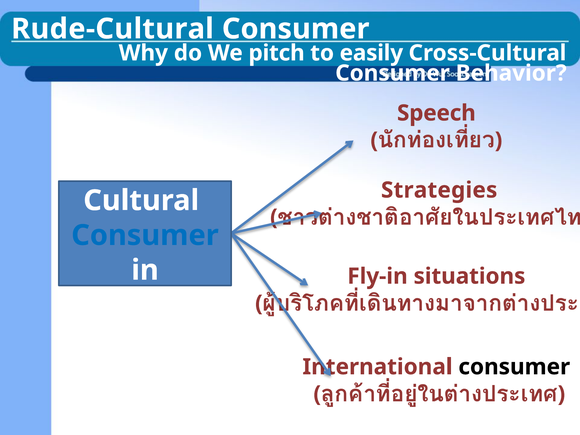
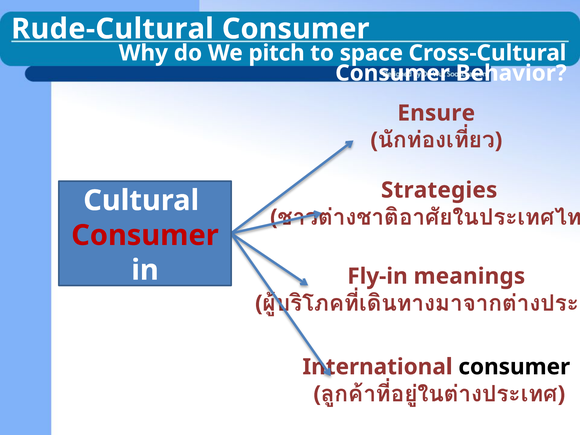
easily: easily -> space
Speech: Speech -> Ensure
Consumer at (145, 235) colour: blue -> red
situations: situations -> meanings
